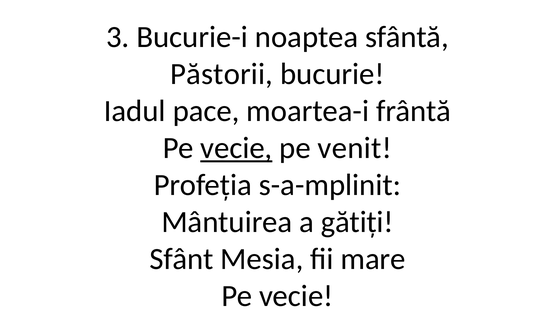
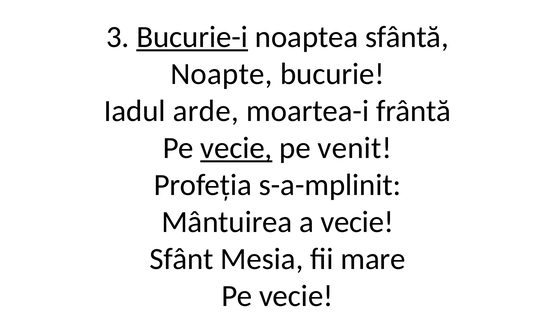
Bucurie-i underline: none -> present
Păstorii: Păstorii -> Noapte
pace: pace -> arde
a gătiți: gătiți -> vecie
